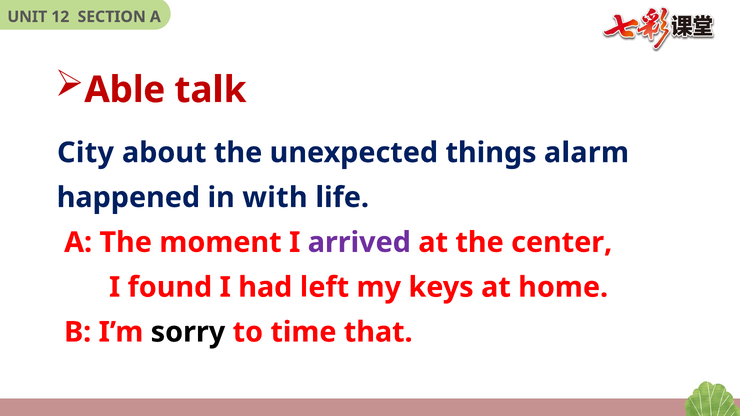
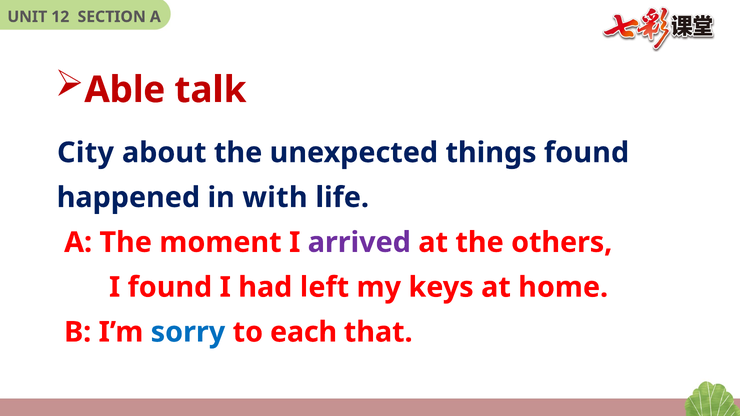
things alarm: alarm -> found
center: center -> others
sorry colour: black -> blue
time: time -> each
